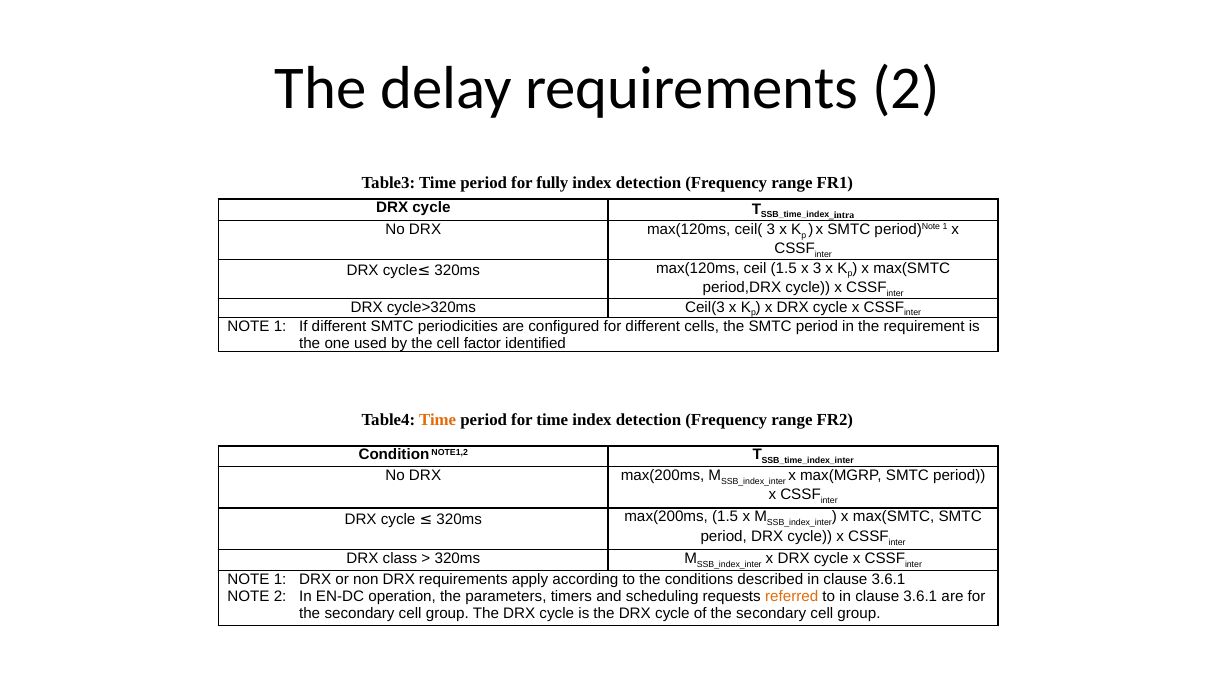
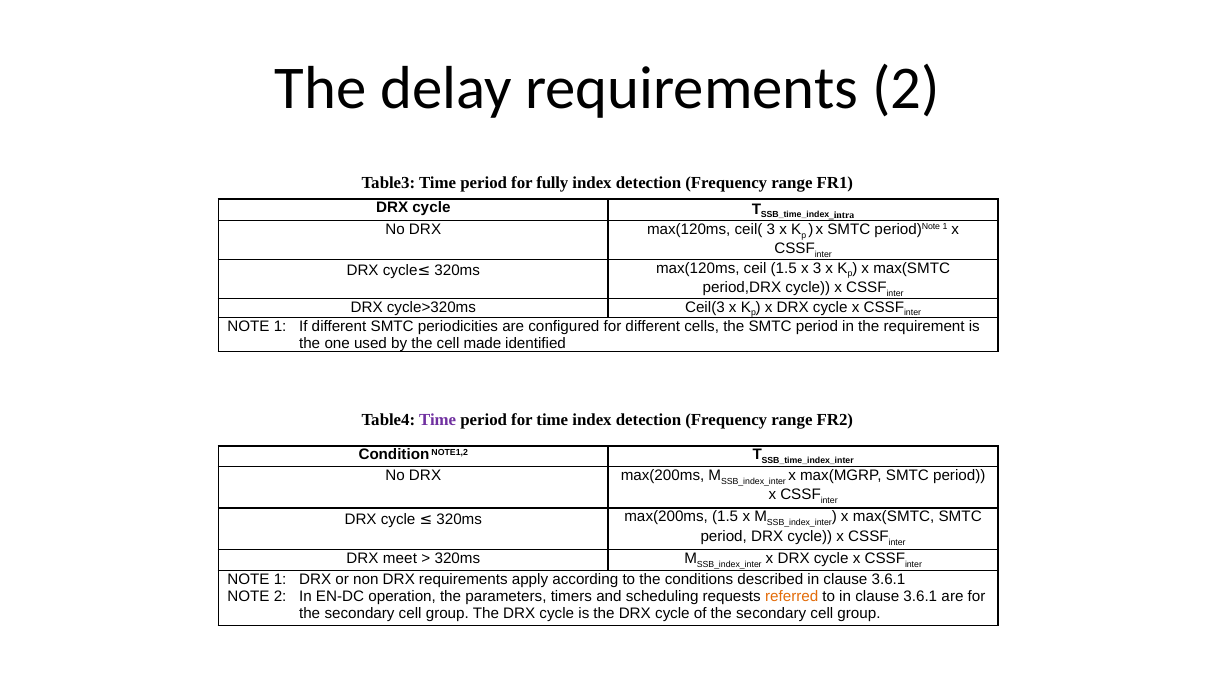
factor: factor -> made
Time at (438, 421) colour: orange -> purple
class: class -> meet
